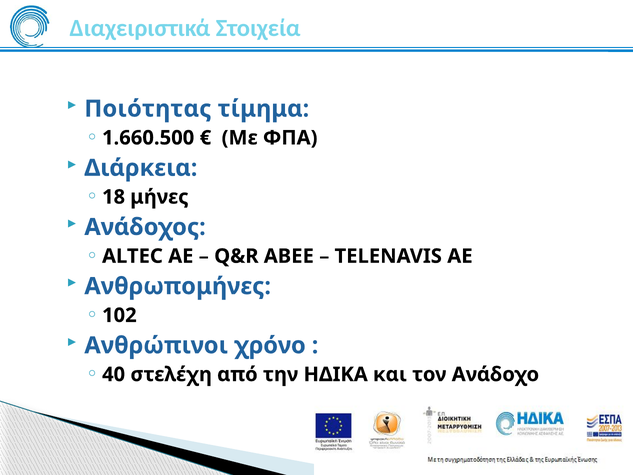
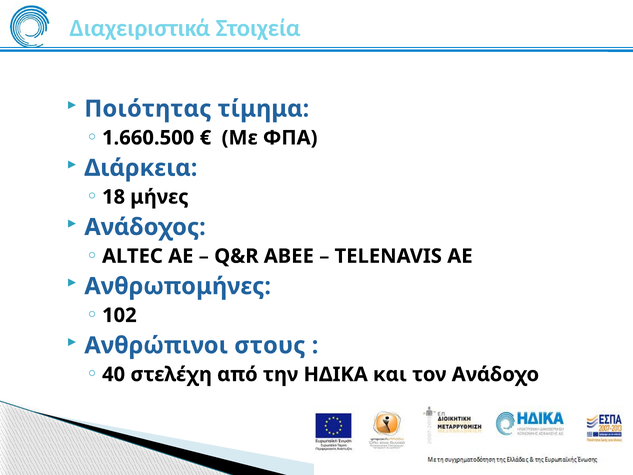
χρόνο: χρόνο -> στους
